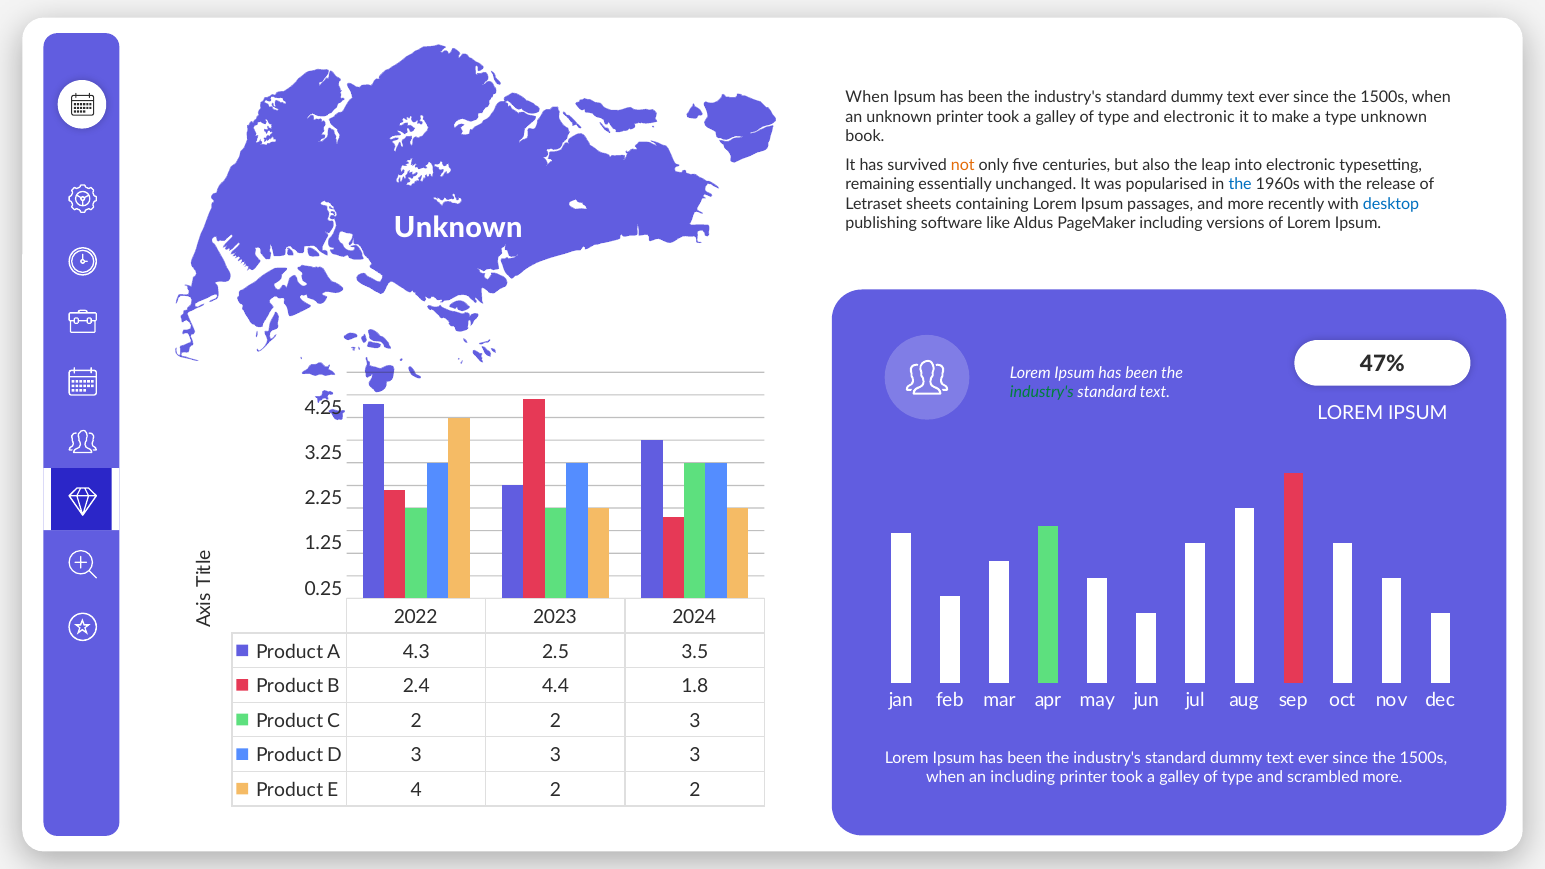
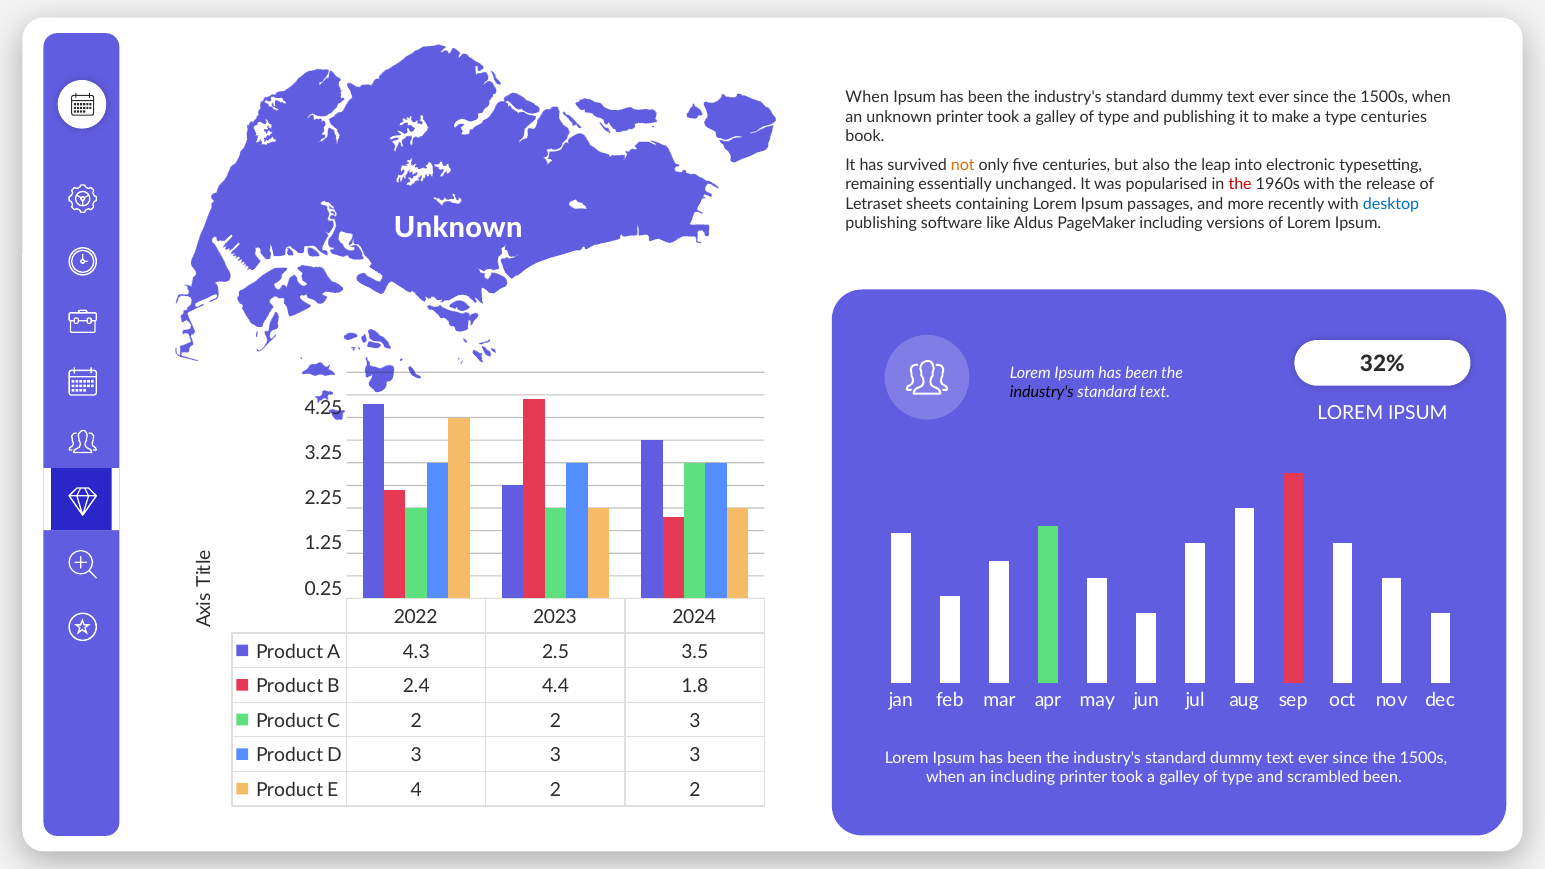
and electronic: electronic -> publishing
type unknown: unknown -> centuries
the at (1240, 185) colour: blue -> red
47%: 47% -> 32%
industry's at (1042, 393) colour: green -> black
scrambled more: more -> been
